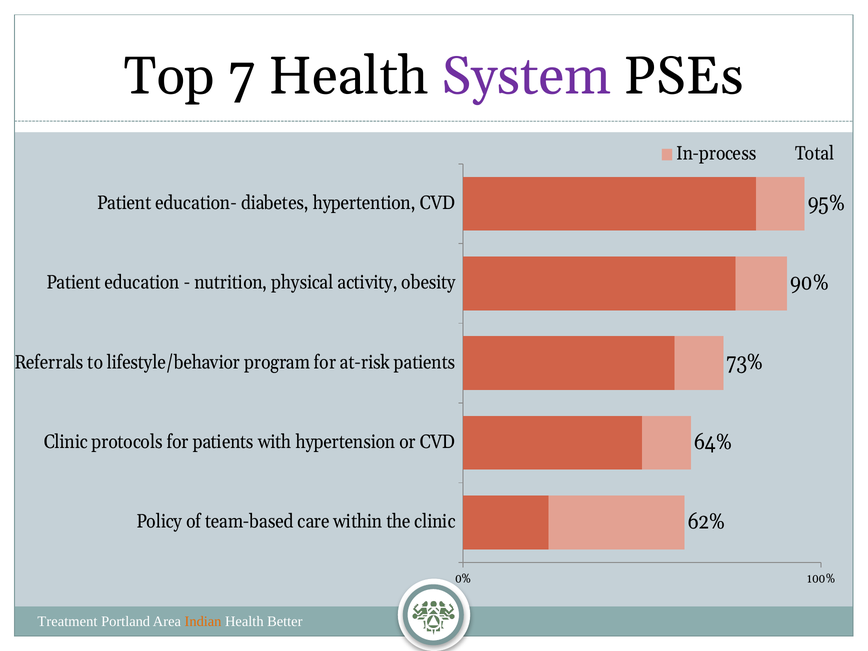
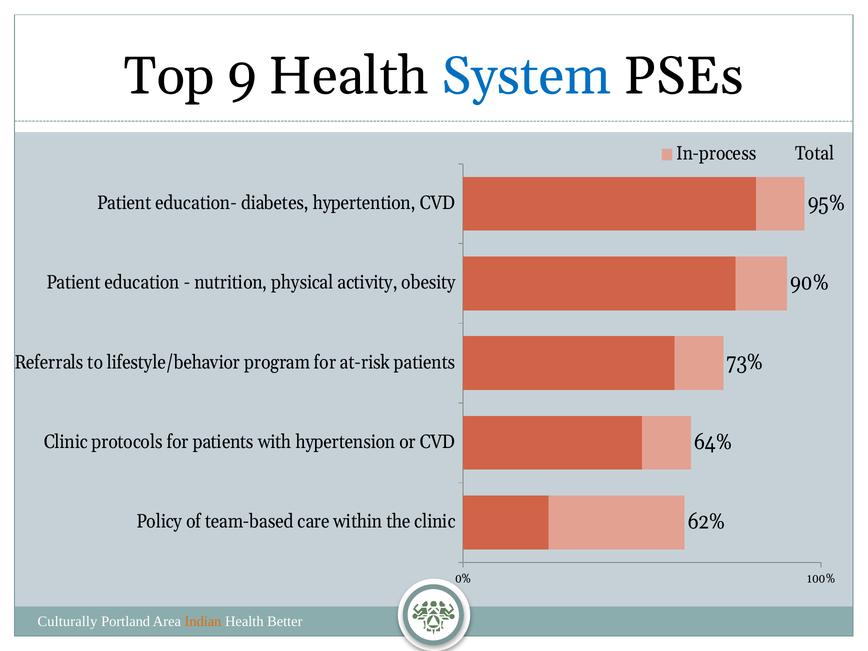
7: 7 -> 9
System colour: purple -> blue
Treatment: Treatment -> Culturally
